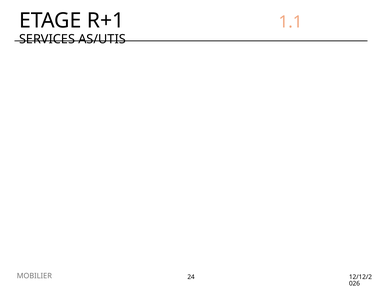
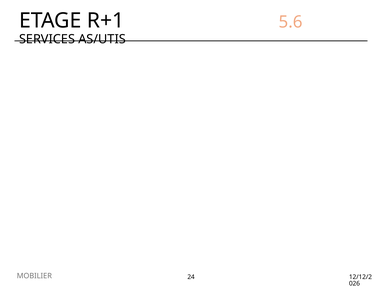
1.1: 1.1 -> 5.6
